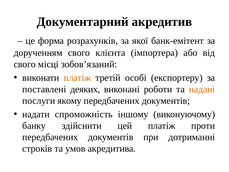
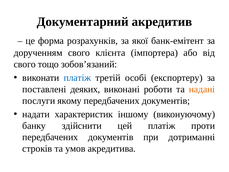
місці: місці -> тощо
платіж at (77, 78) colour: orange -> blue
спроможність: спроможність -> характеристик
